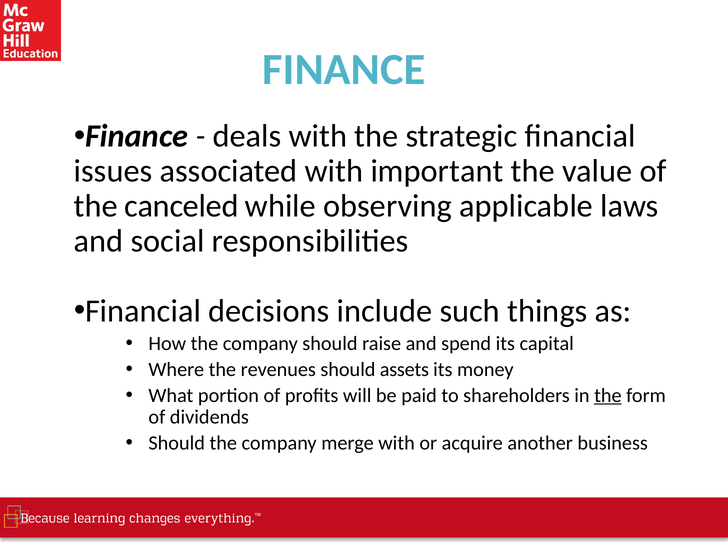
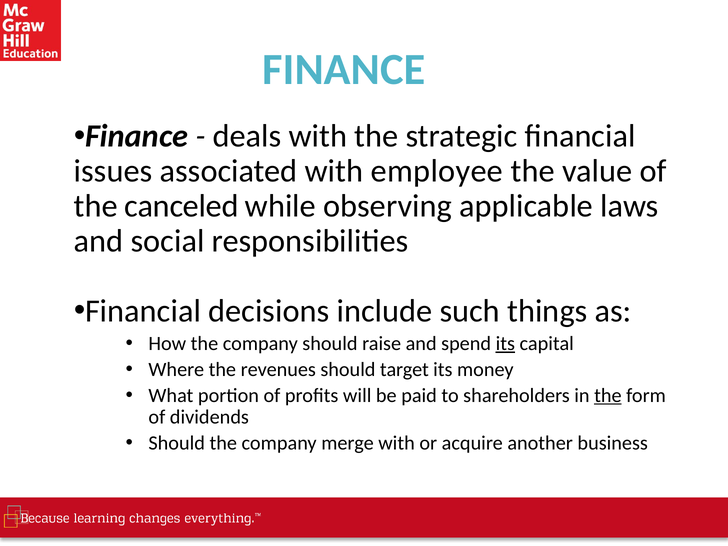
important: important -> employee
its at (505, 344) underline: none -> present
assets: assets -> target
